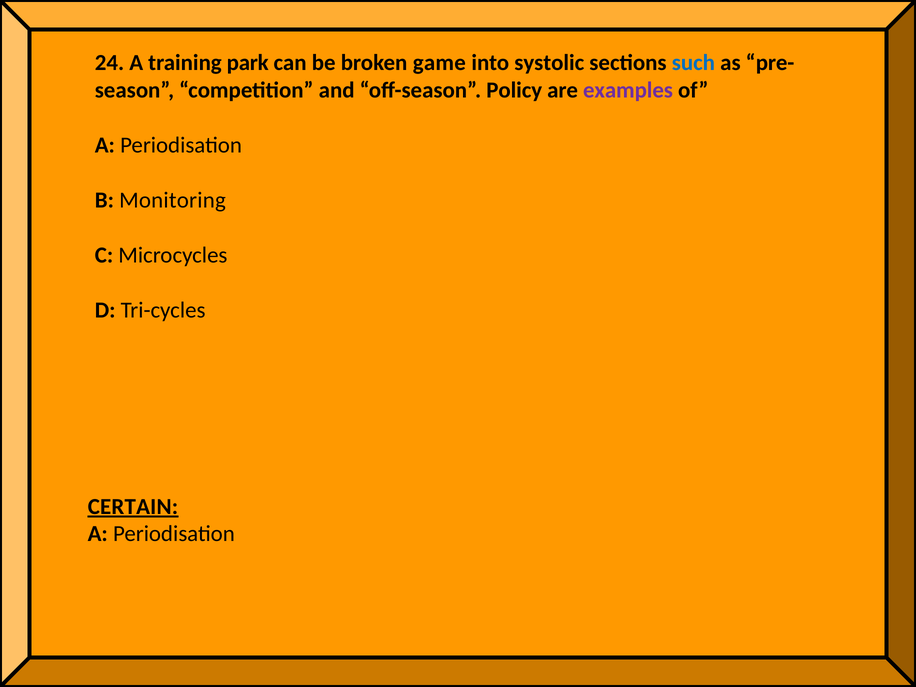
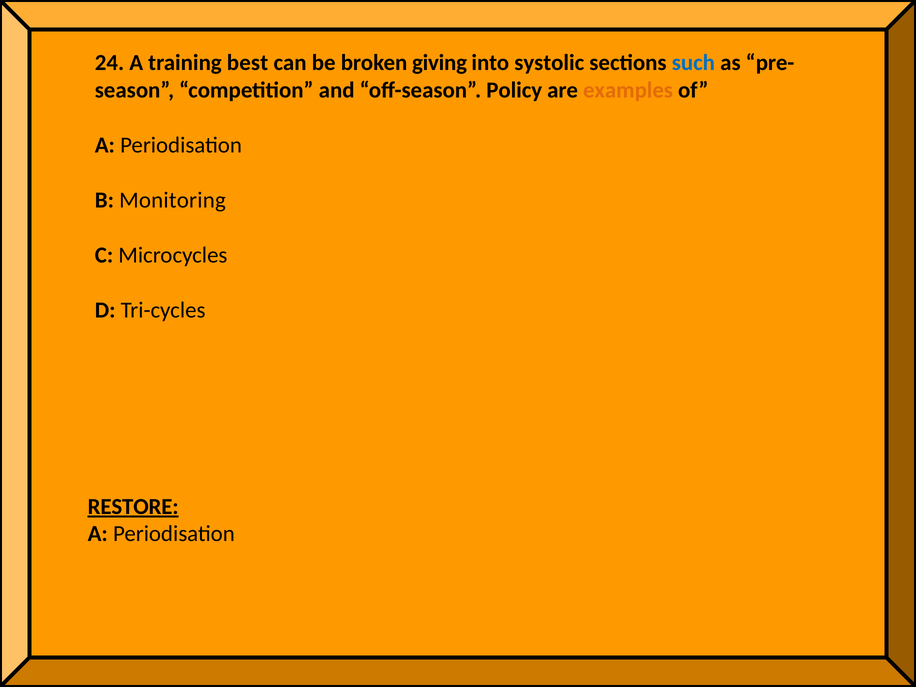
park: park -> best
game: game -> giving
examples colour: purple -> orange
CERTAIN: CERTAIN -> RESTORE
